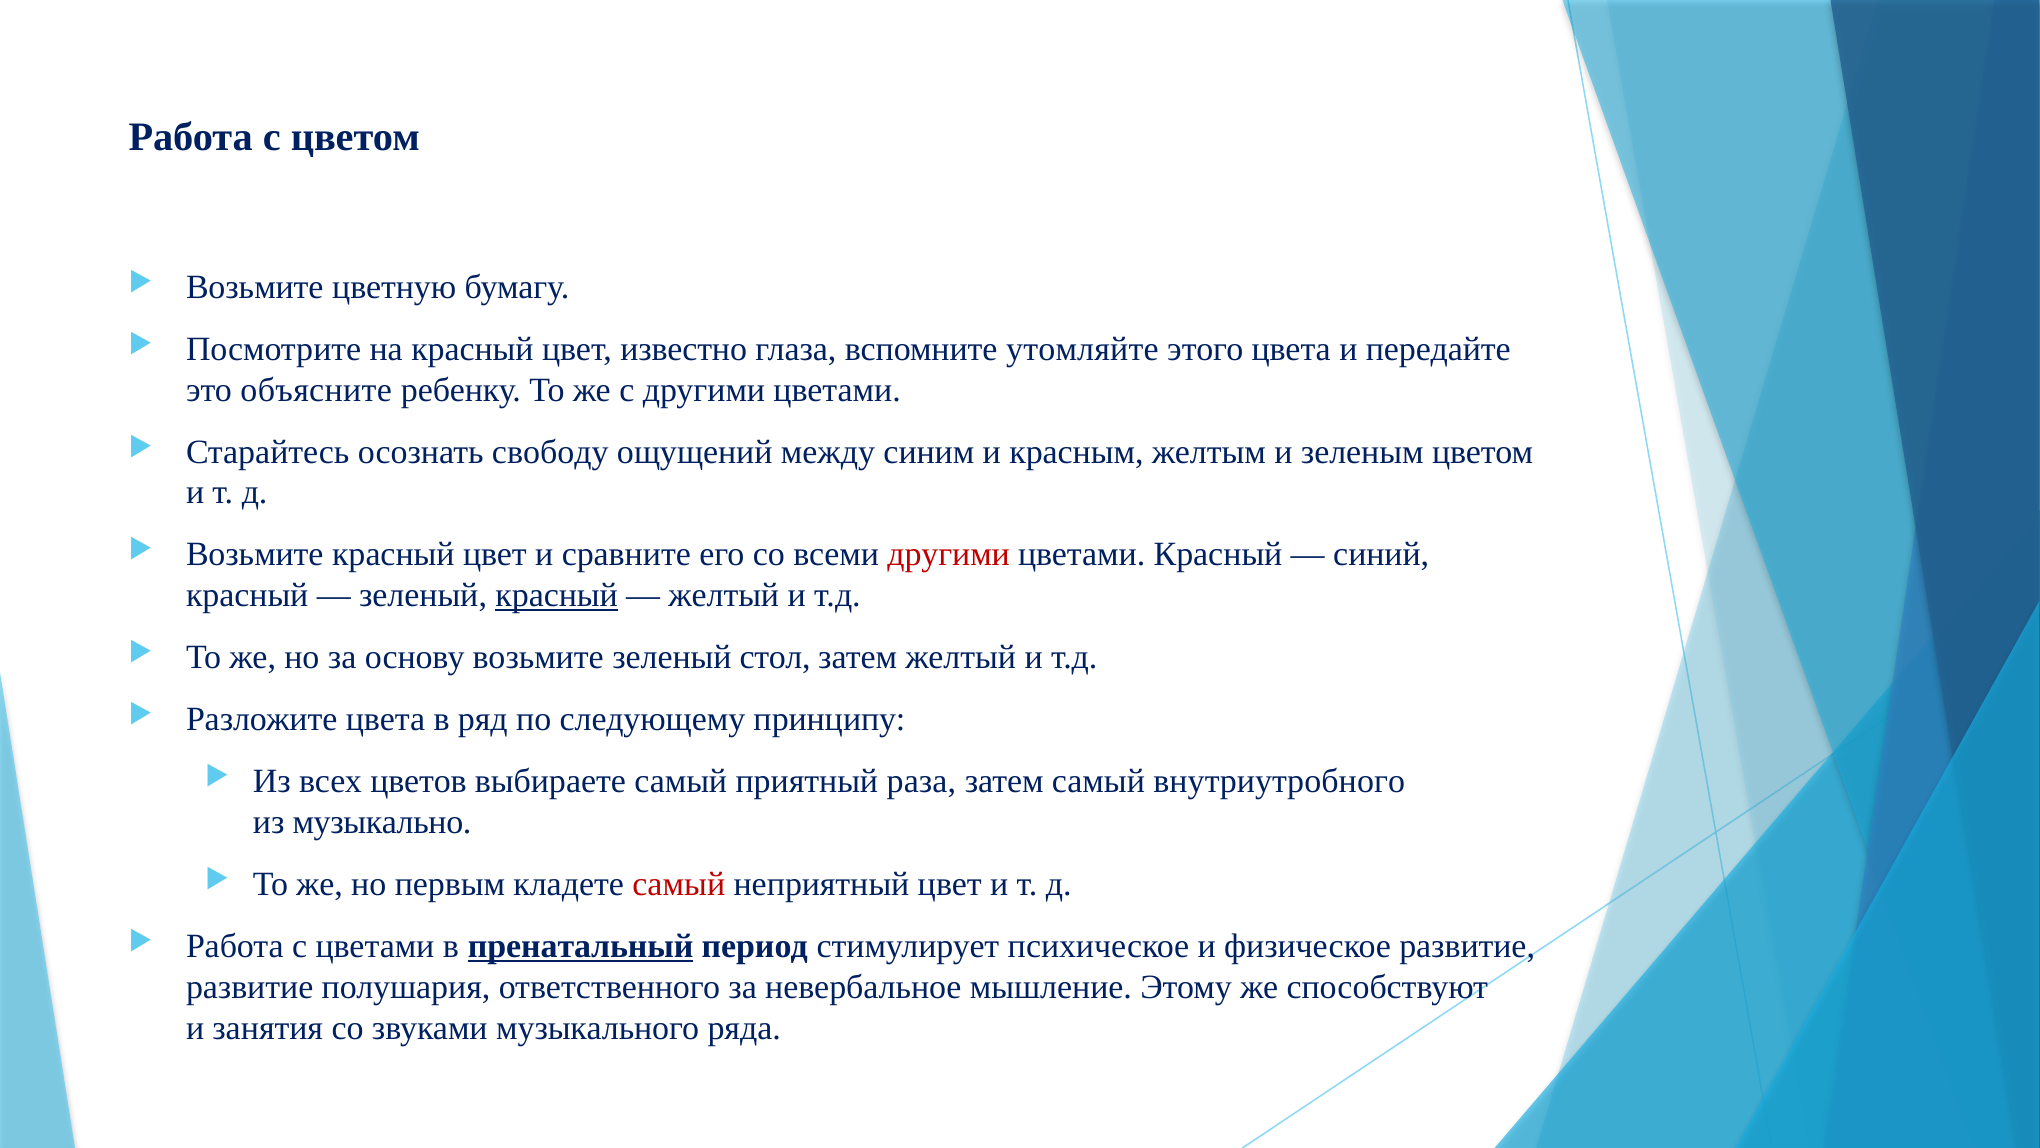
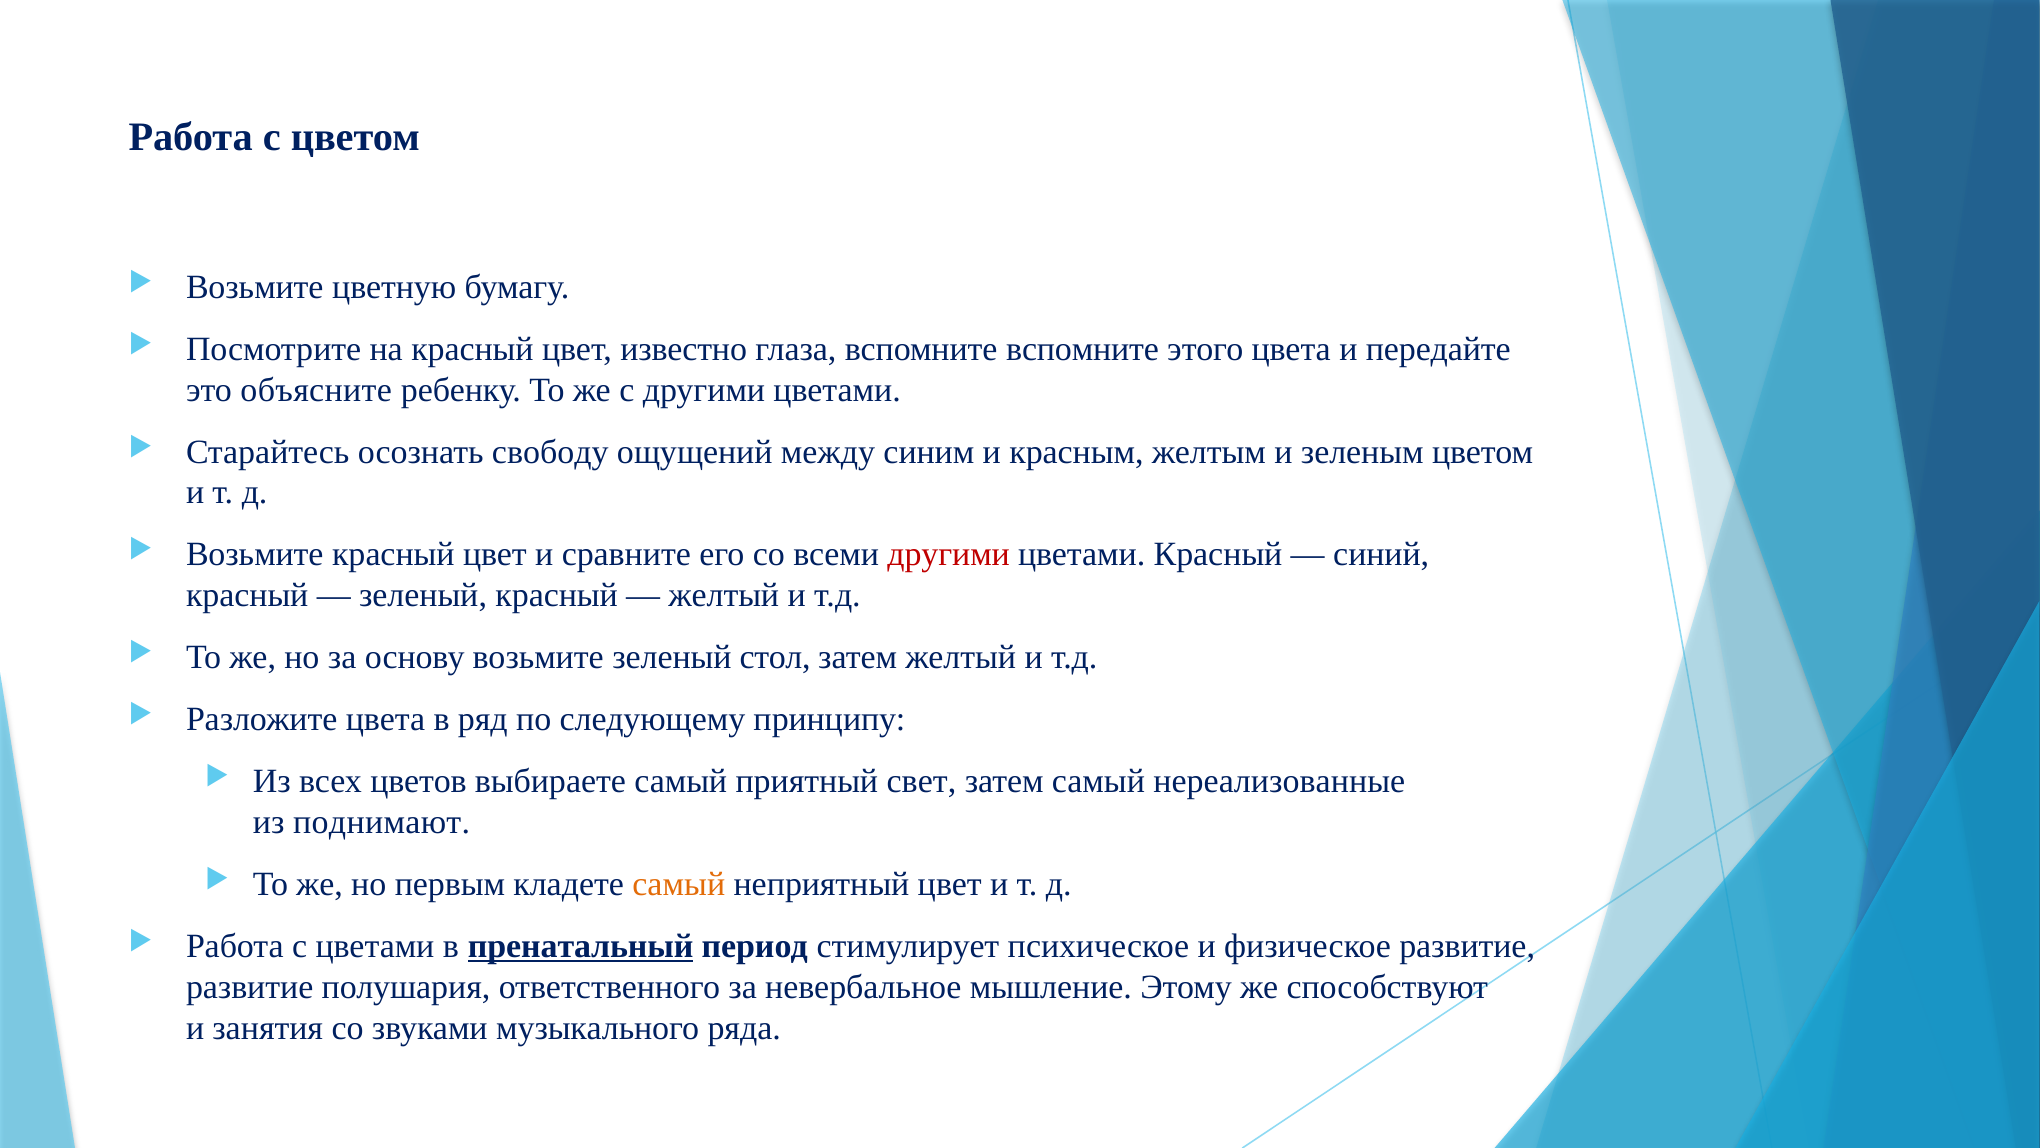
вспомните утомляйте: утомляйте -> вспомните
красный at (557, 595) underline: present -> none
раза: раза -> свет
внутриутробного: внутриутробного -> нереализованные
музыкально: музыкально -> поднимают
самый at (679, 884) colour: red -> orange
